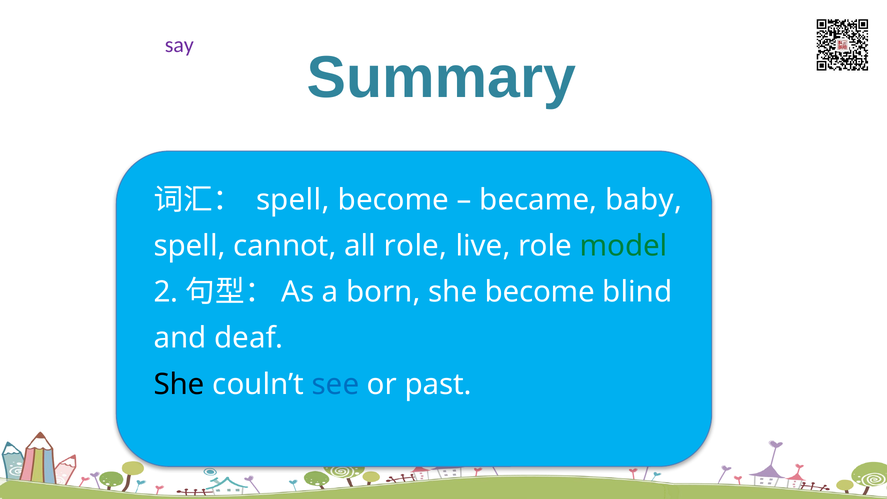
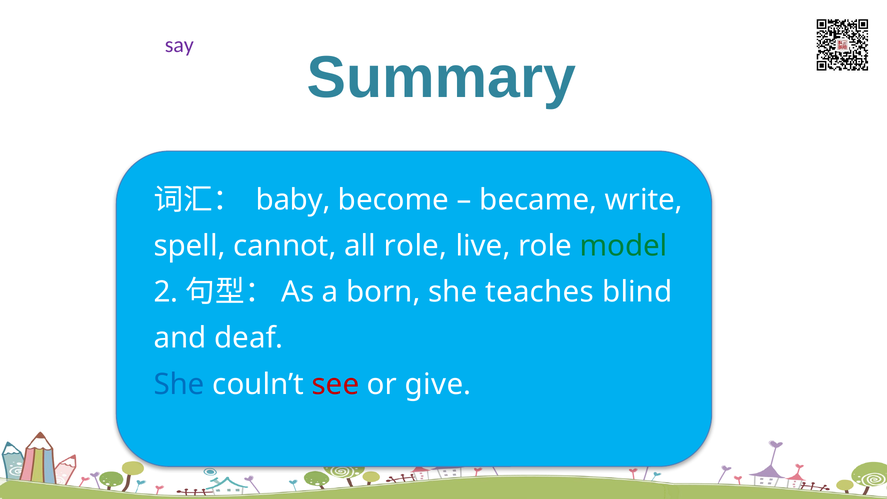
spell at (293, 200): spell -> baby
baby: baby -> write
she become: become -> teaches
She at (179, 385) colour: black -> blue
see colour: blue -> red
past: past -> give
